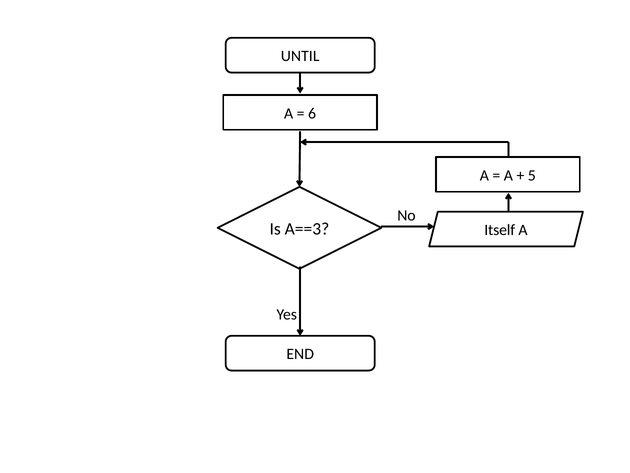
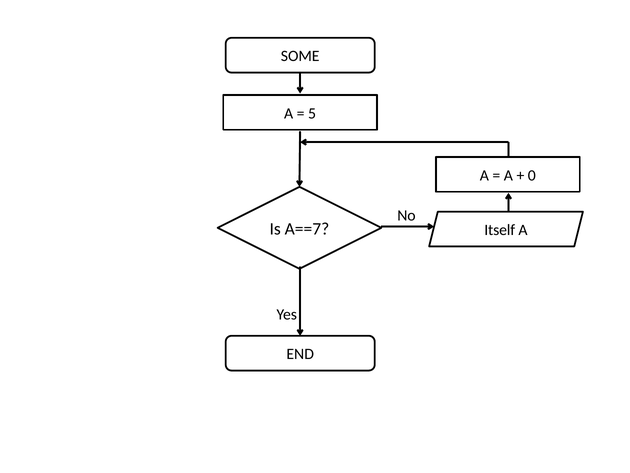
UNTIL: UNTIL -> SOME
6: 6 -> 5
5: 5 -> 0
A==3: A==3 -> A==7
